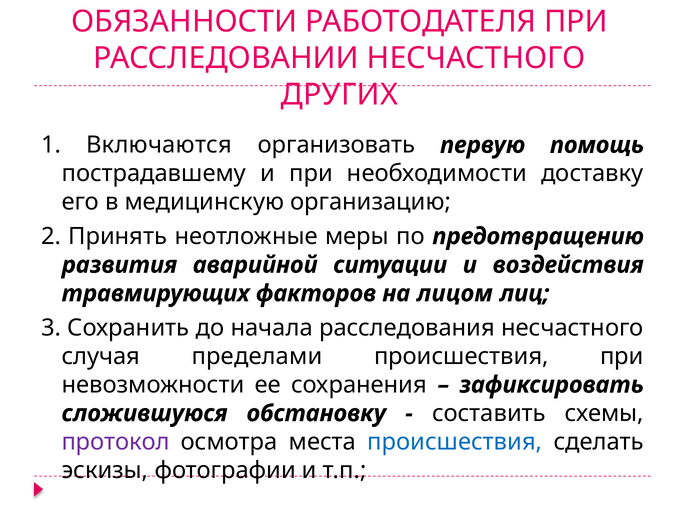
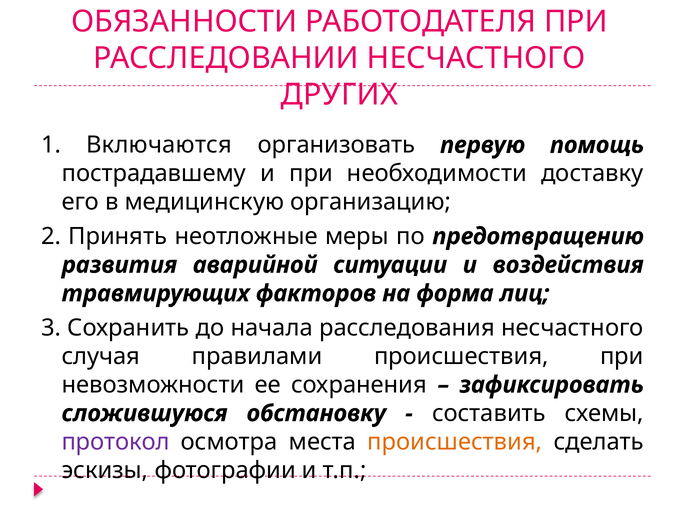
лицом: лицом -> форма
пределами: пределами -> правилами
происшествия at (455, 442) colour: blue -> orange
